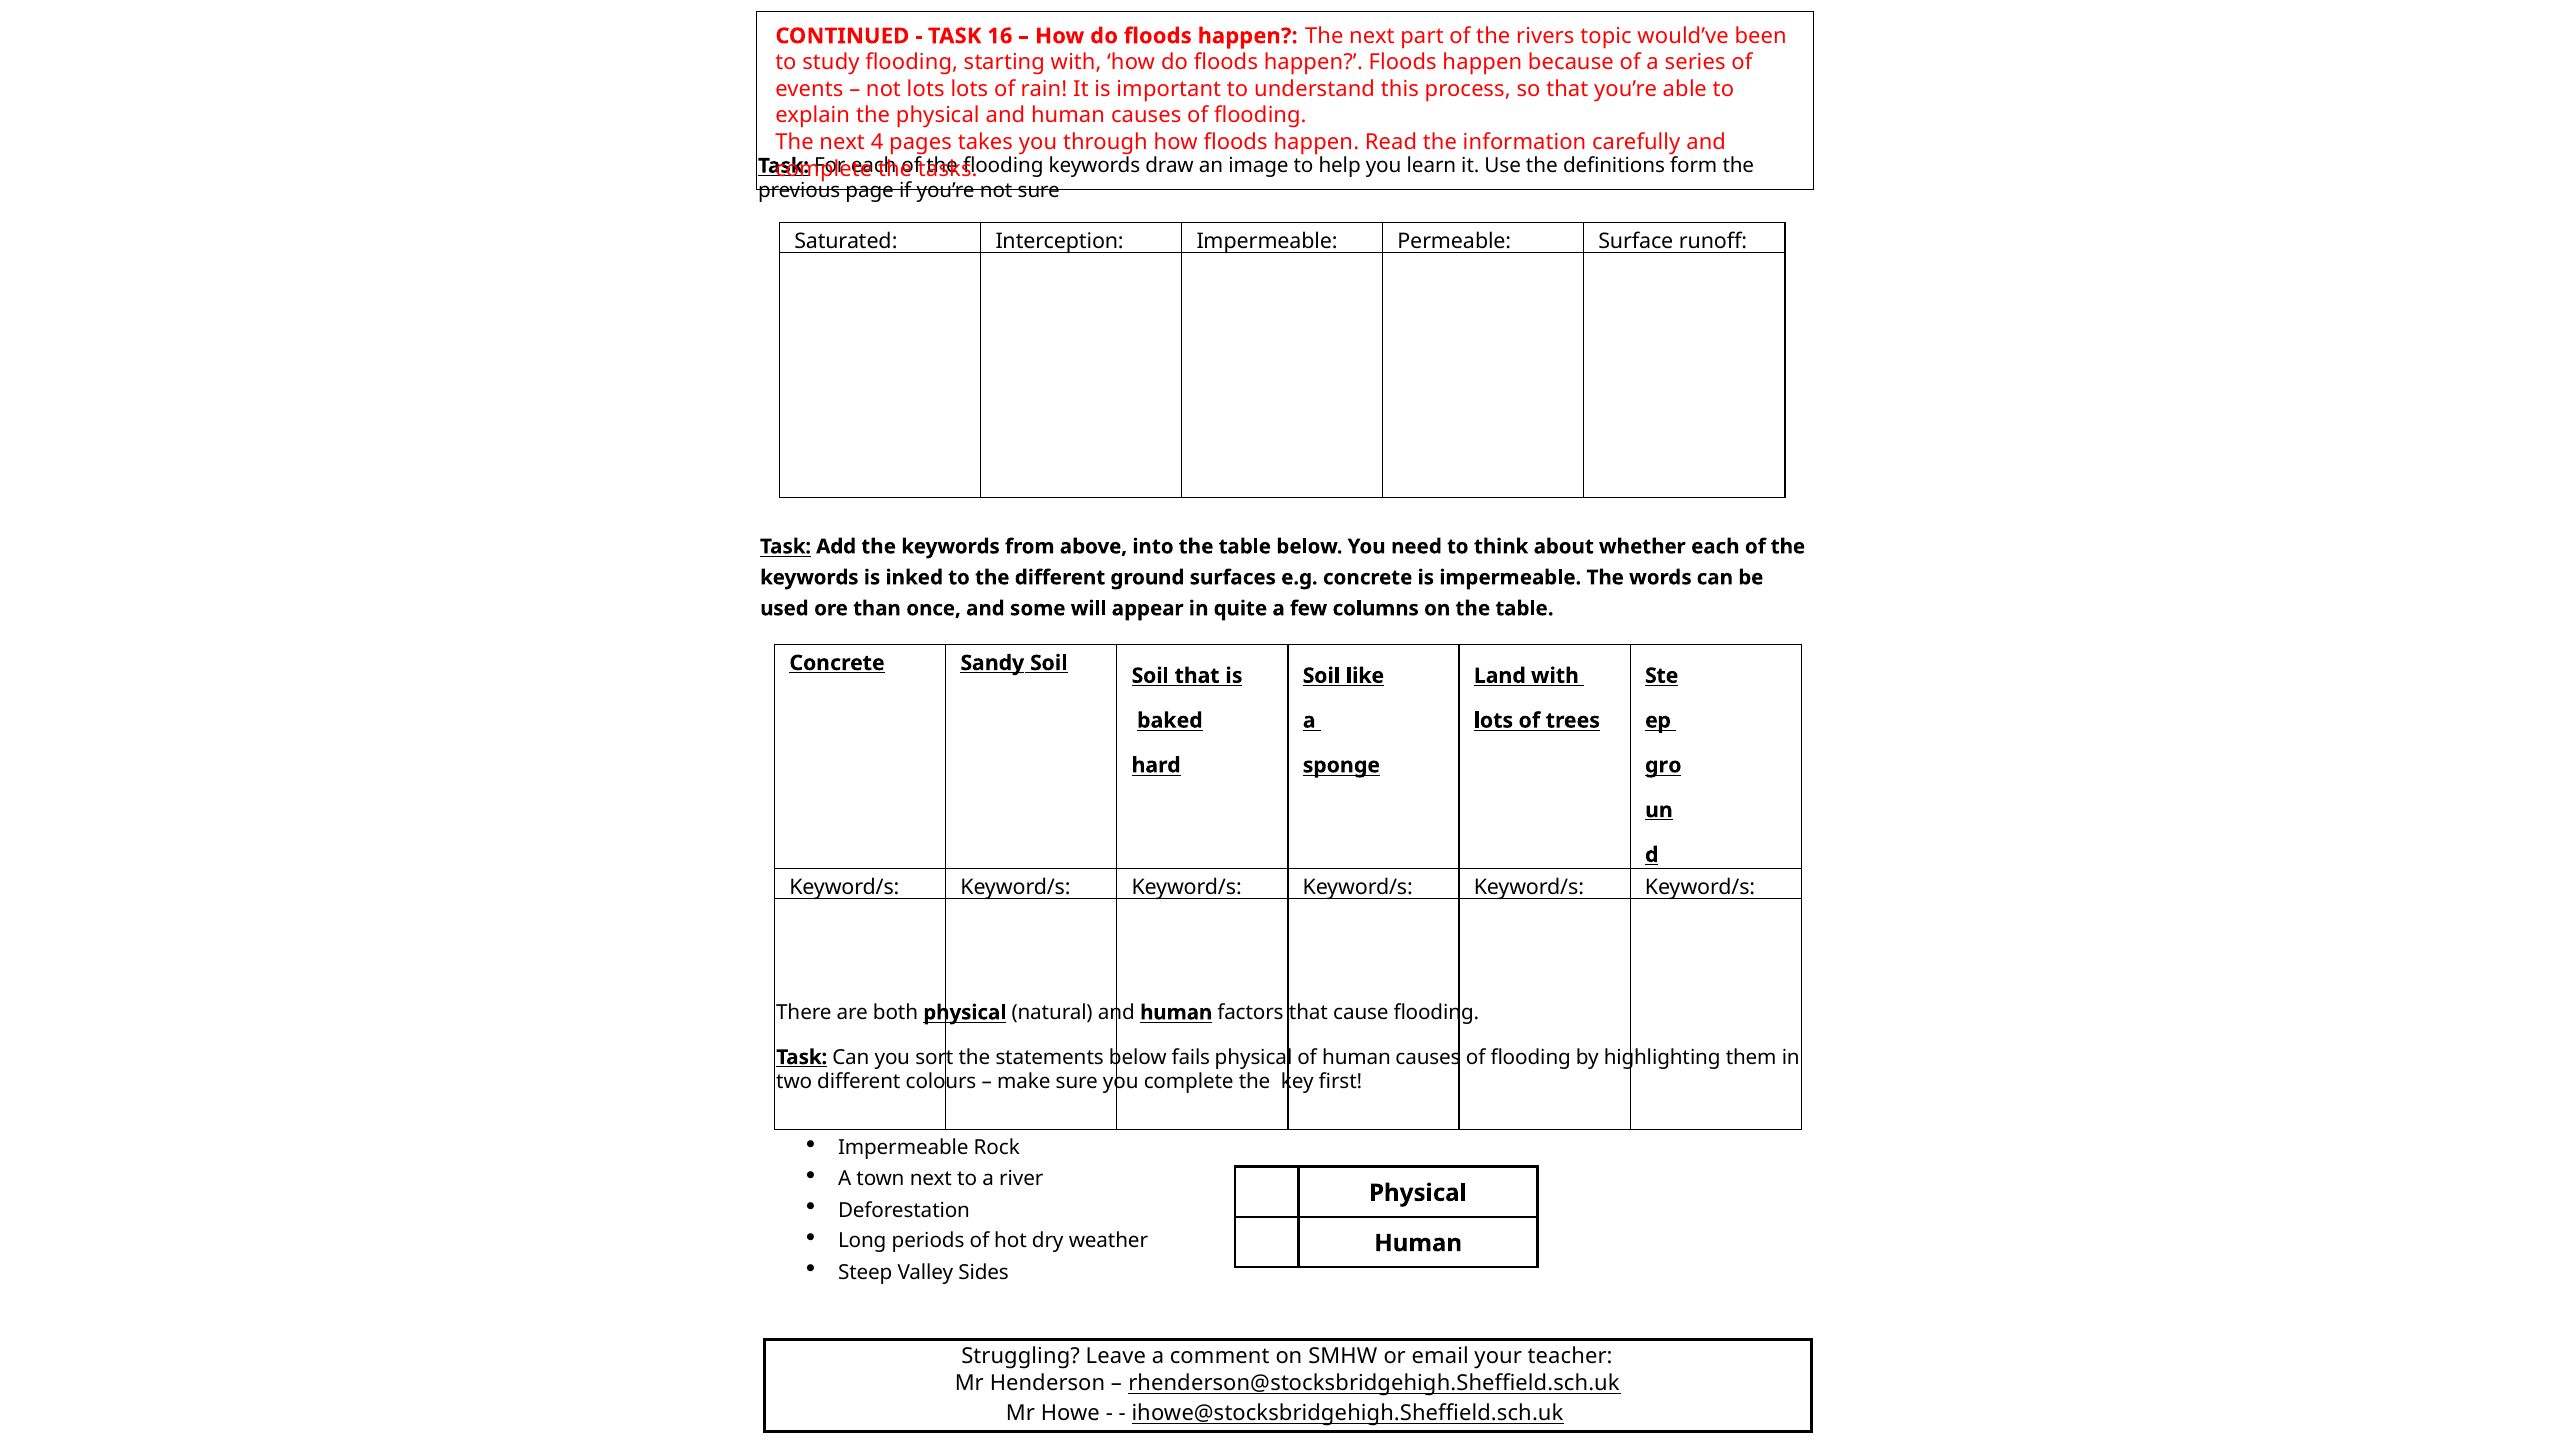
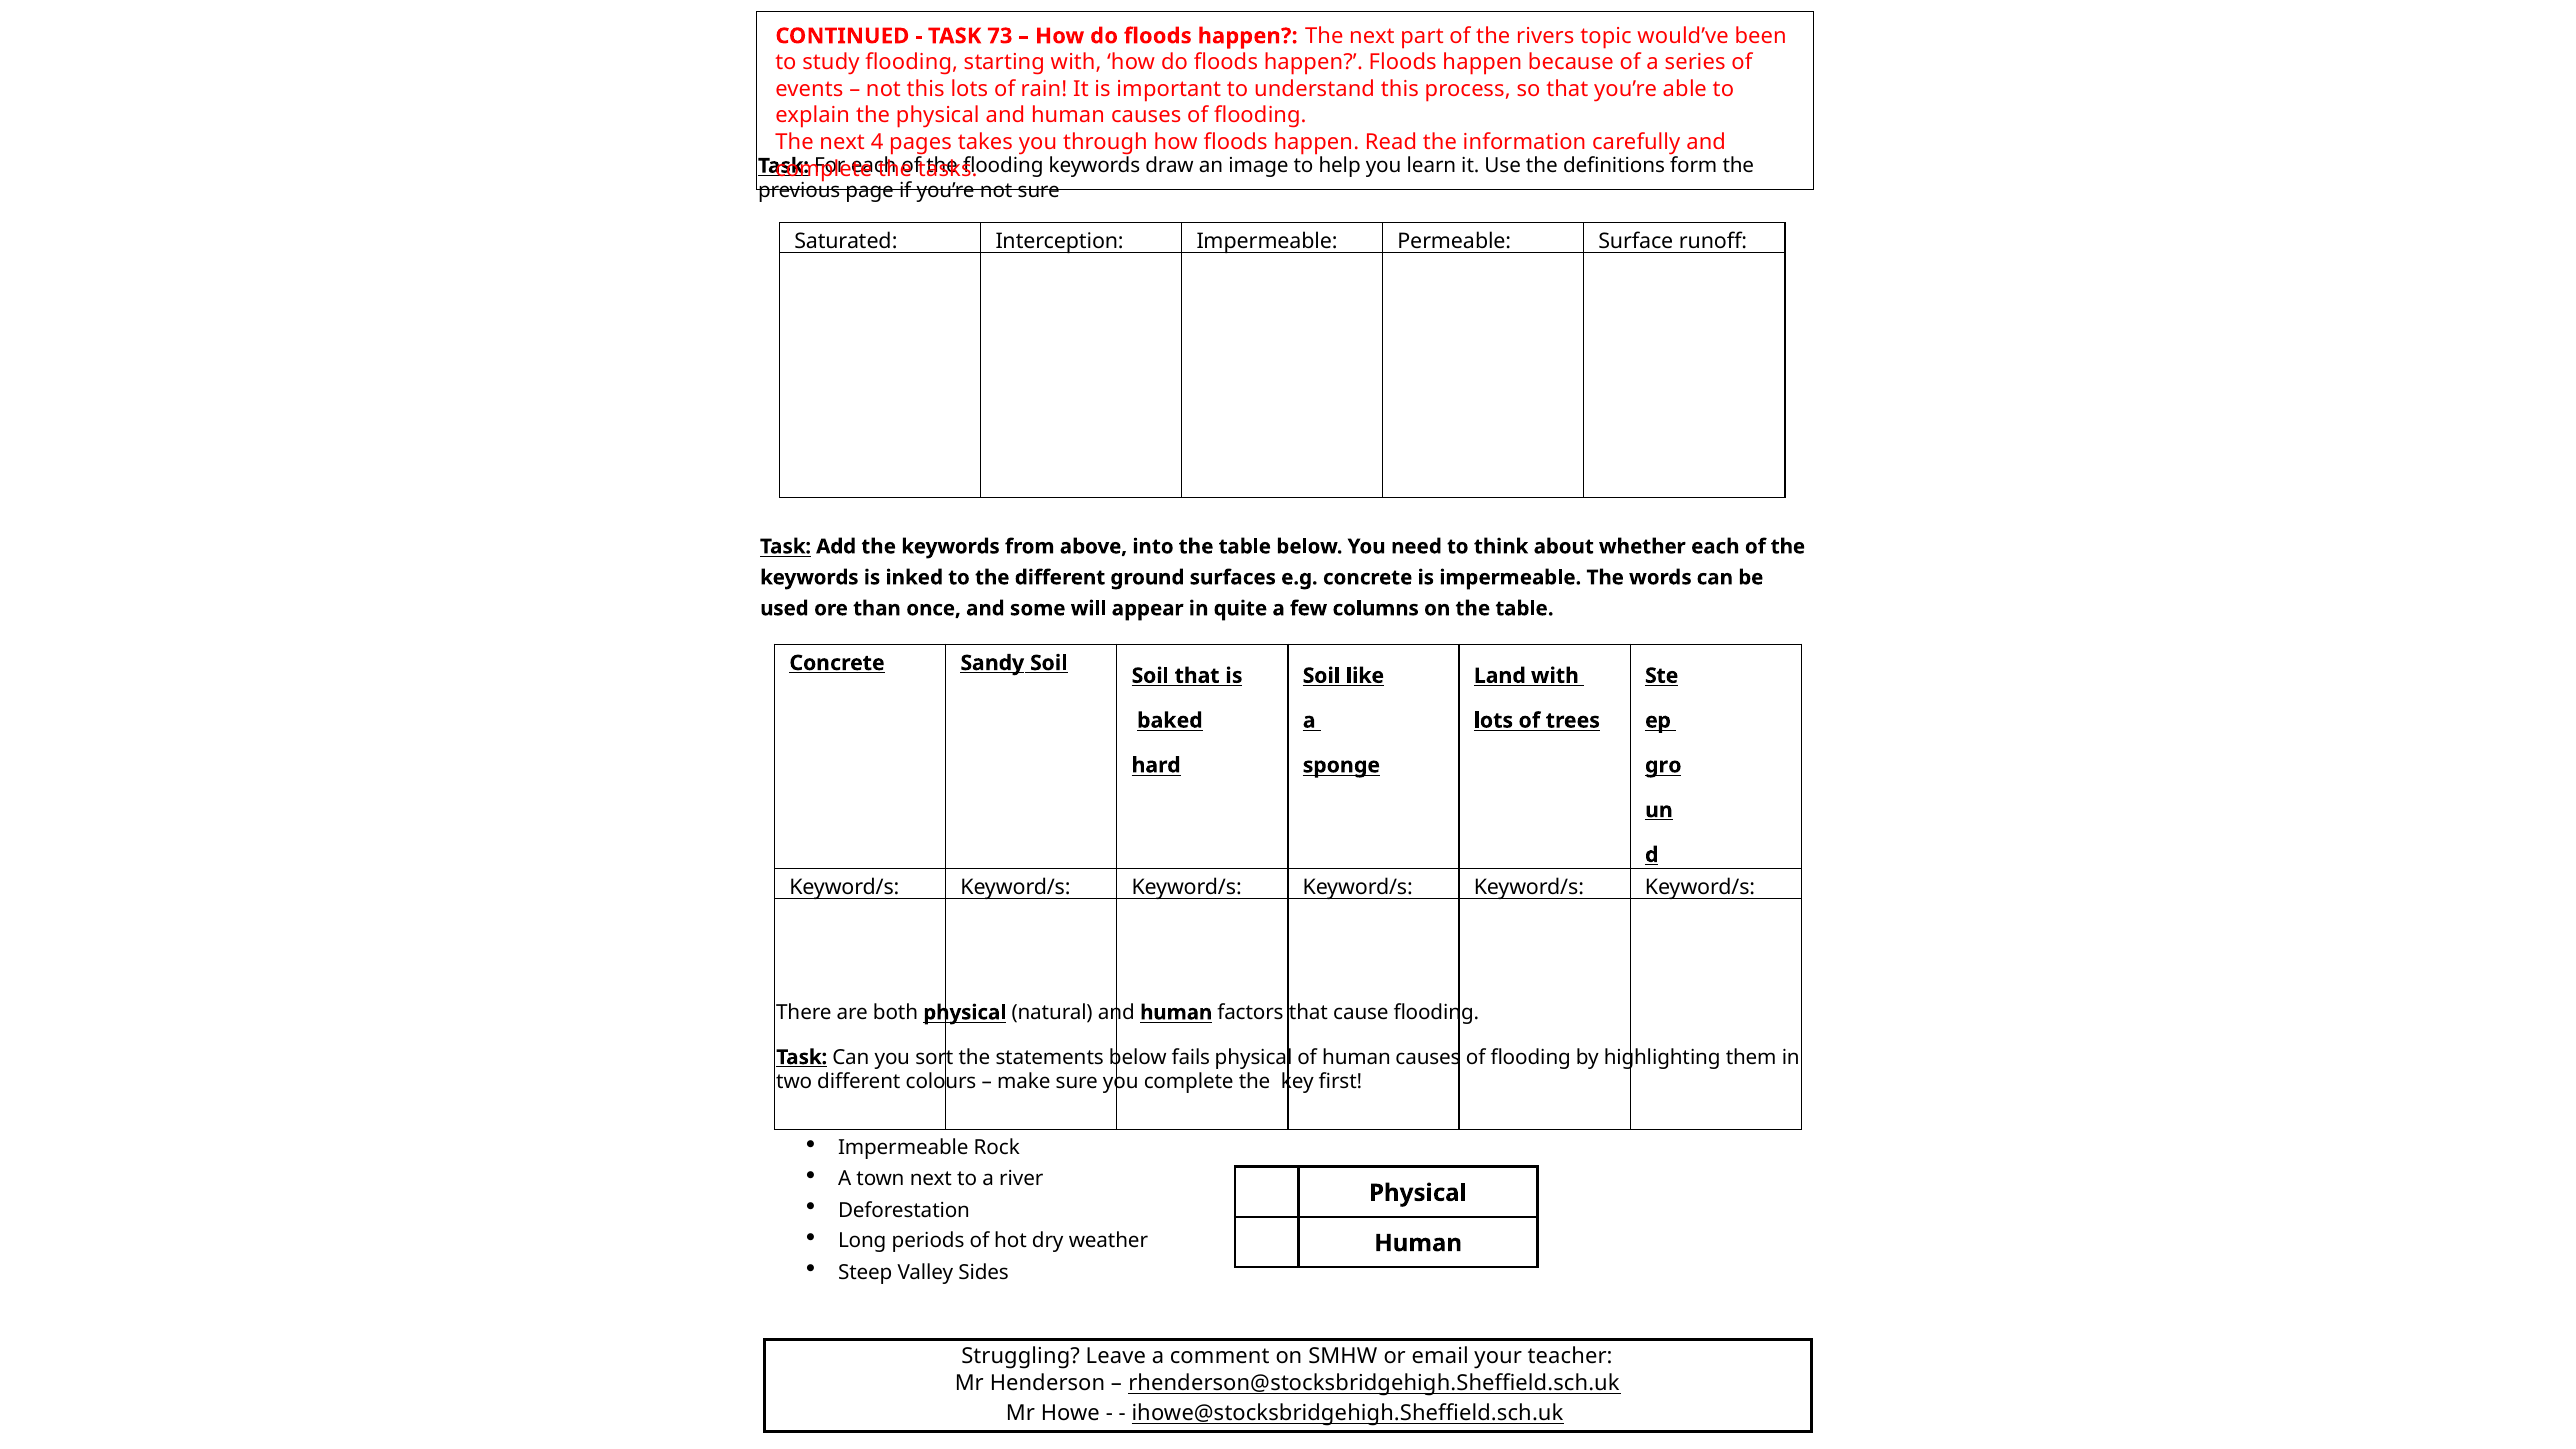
16: 16 -> 73
not lots: lots -> this
